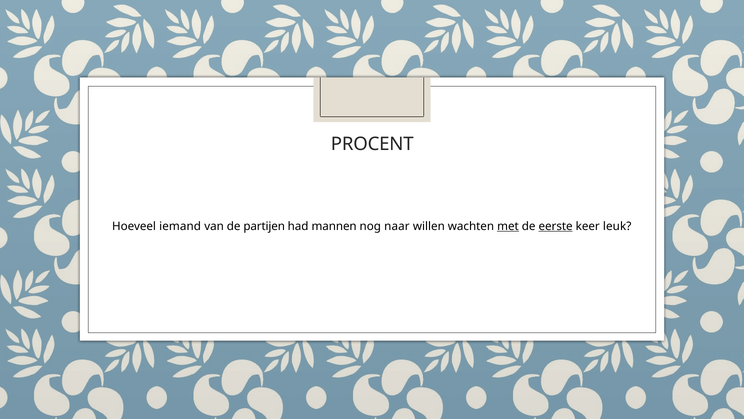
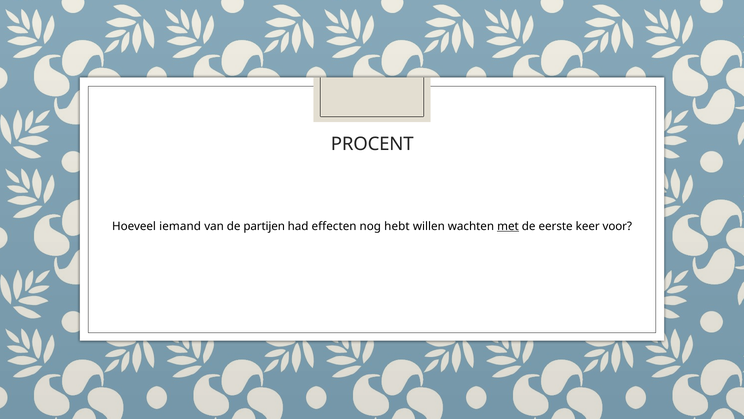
mannen: mannen -> effecten
naar: naar -> hebt
eerste underline: present -> none
leuk: leuk -> voor
